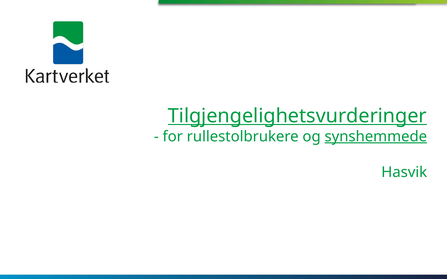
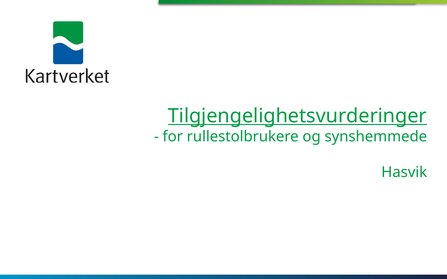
synshemmede underline: present -> none
